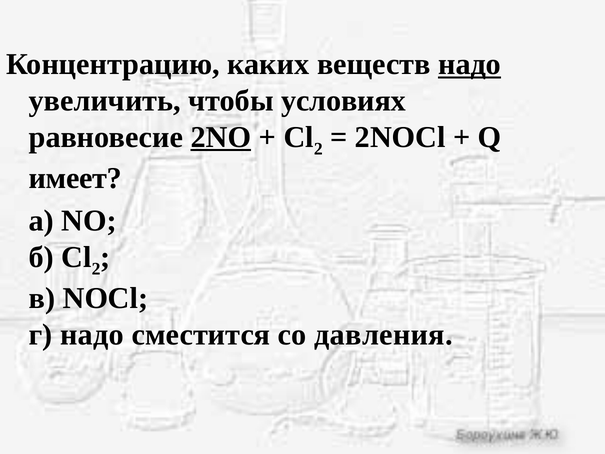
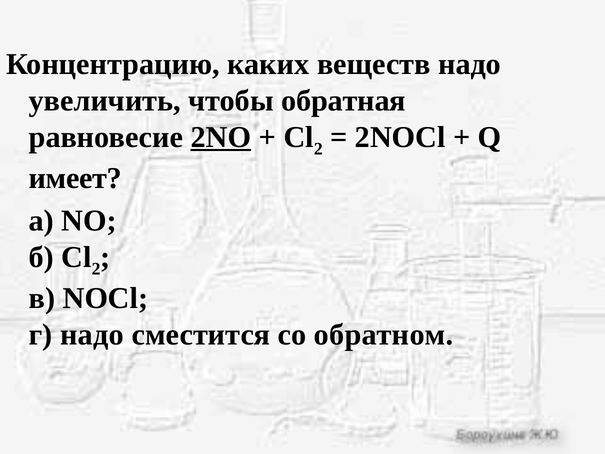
надо at (470, 64) underline: present -> none
условиях: условиях -> обратная
давления: давления -> обратном
